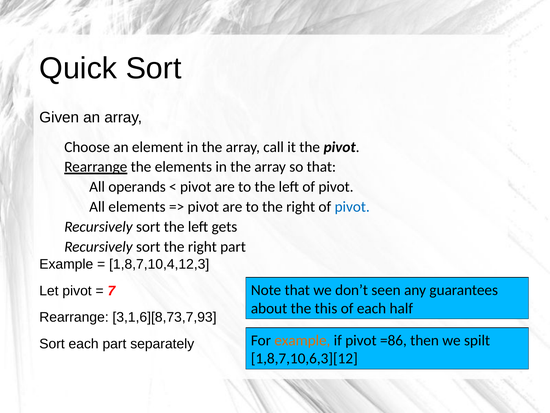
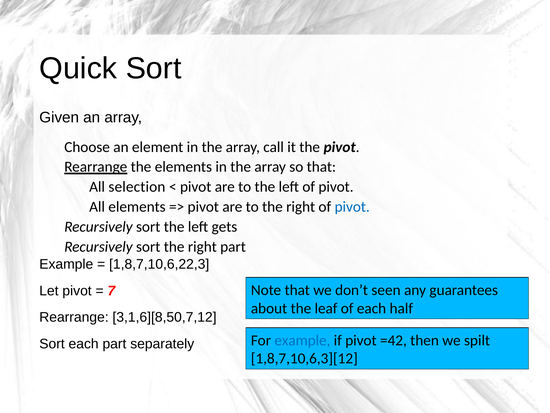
operands: operands -> selection
1,8,7,10,4,12,3: 1,8,7,10,4,12,3 -> 1,8,7,10,6,22,3
this: this -> leaf
3,1,6][8,73,7,93: 3,1,6][8,73,7,93 -> 3,1,6][8,50,7,12
example at (302, 340) colour: orange -> blue
=86: =86 -> =42
